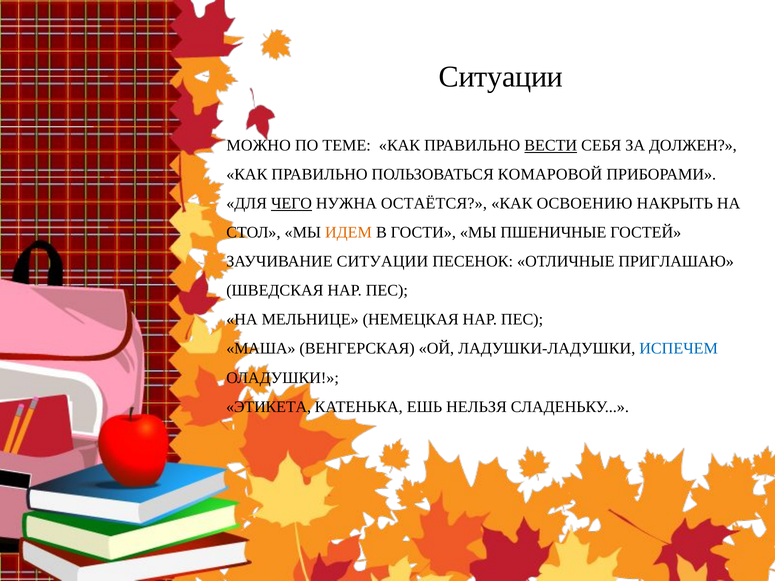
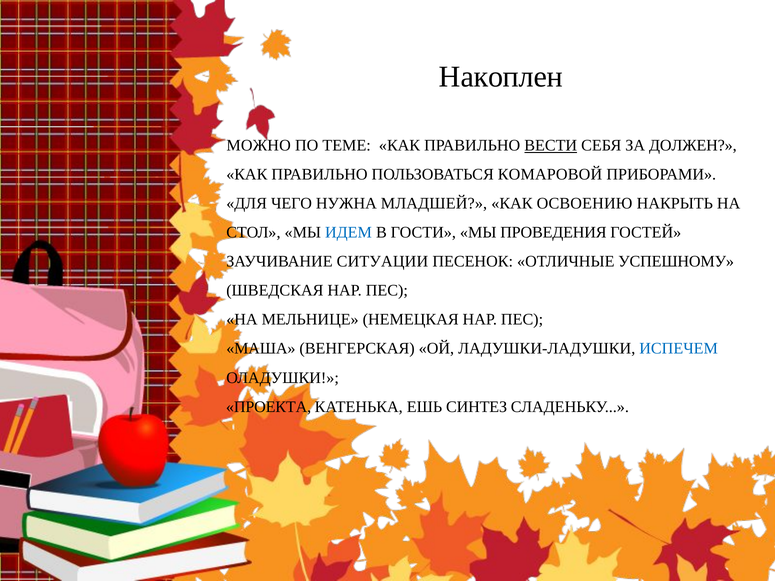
Ситуации at (501, 77): Ситуации -> Накоплен
ЧЕГО underline: present -> none
ОСТАЁТСЯ: ОСТАЁТСЯ -> МЛАДШЕЙ
ИДЕМ colour: orange -> blue
ПШЕНИЧНЫЕ: ПШЕНИЧНЫЕ -> ПРОВЕДЕНИЯ
ПРИГЛАШАЮ: ПРИГЛАШАЮ -> УСПЕШНОМУ
ЭТИКЕТА: ЭТИКЕТА -> ПРОЕКТА
НЕЛЬЗЯ: НЕЛЬЗЯ -> СИНТЕЗ
